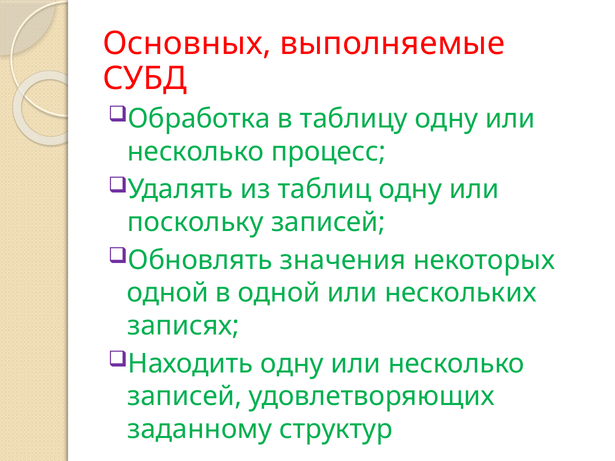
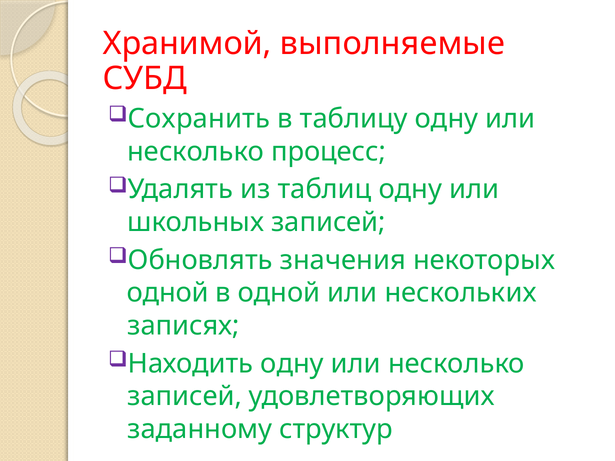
Основных: Основных -> Хранимой
Обработка: Обработка -> Сохранить
поскольку: поскольку -> школьных
